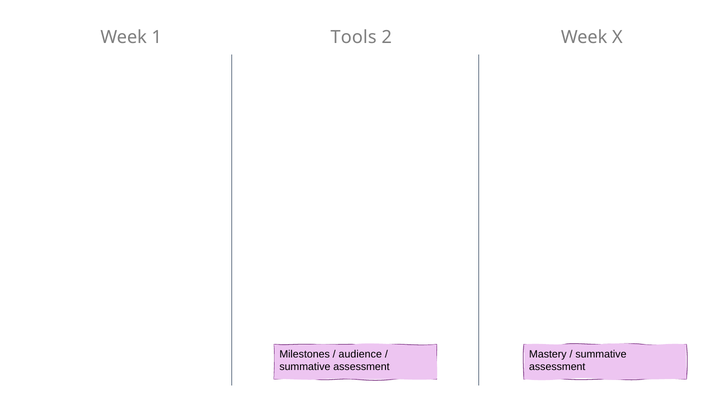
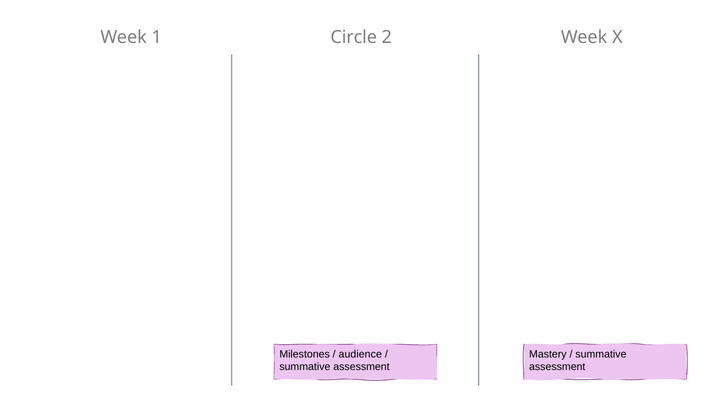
Tools: Tools -> Circle
